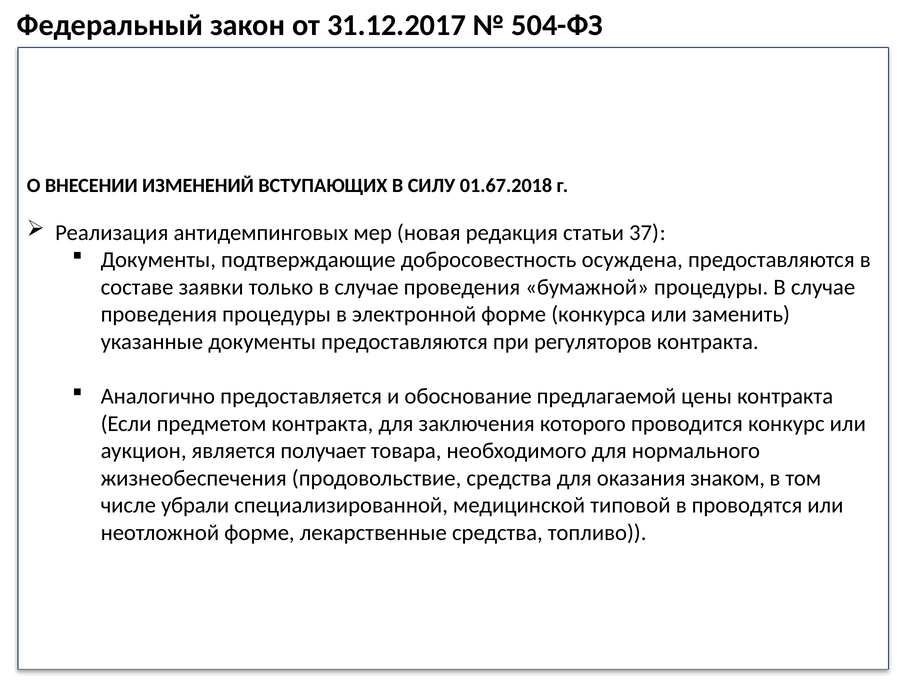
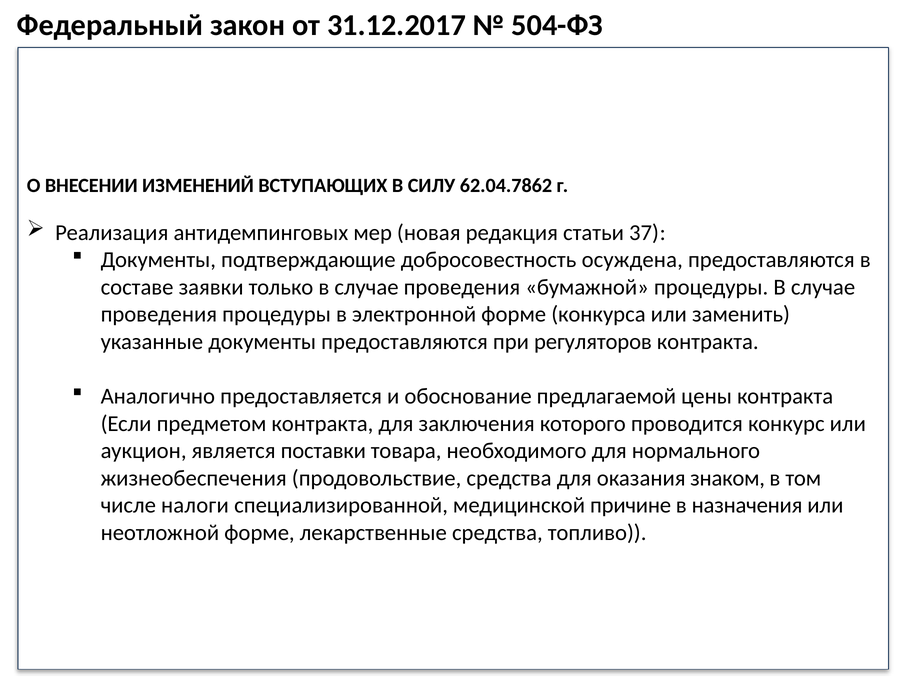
01.67.2018: 01.67.2018 -> 62.04.7862
получает: получает -> поставки
убрали: убрали -> налоги
типовой: типовой -> причине
проводятся: проводятся -> назначения
